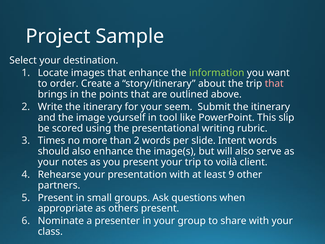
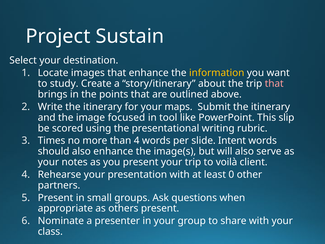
Sample: Sample -> Sustain
information colour: light green -> yellow
order: order -> study
seem: seem -> maps
yourself: yourself -> focused
than 2: 2 -> 4
9: 9 -> 0
